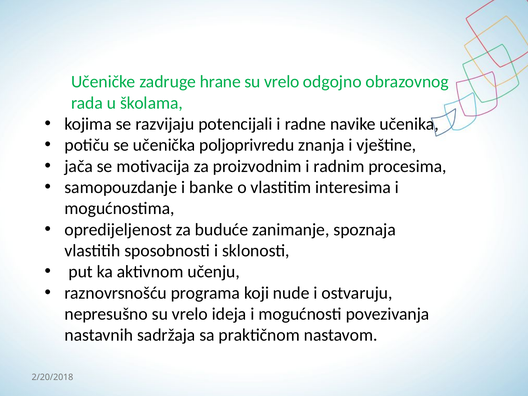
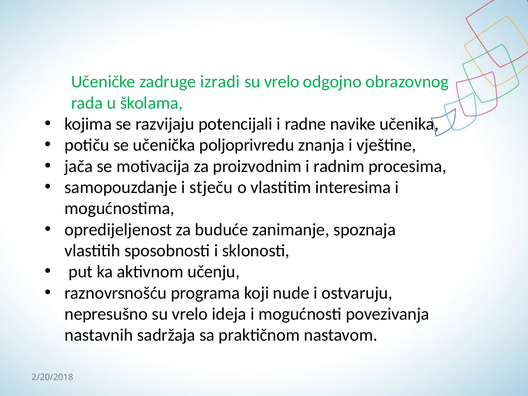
hrane: hrane -> izradi
banke: banke -> stječu
